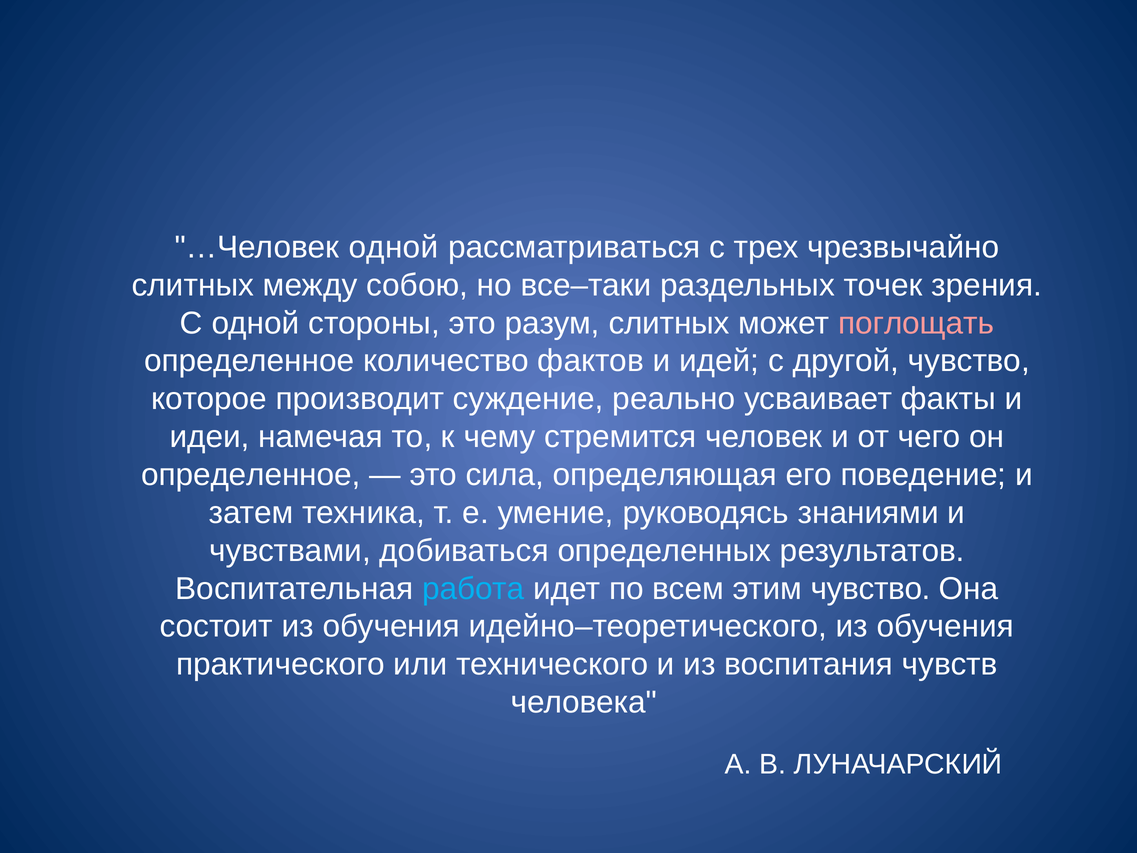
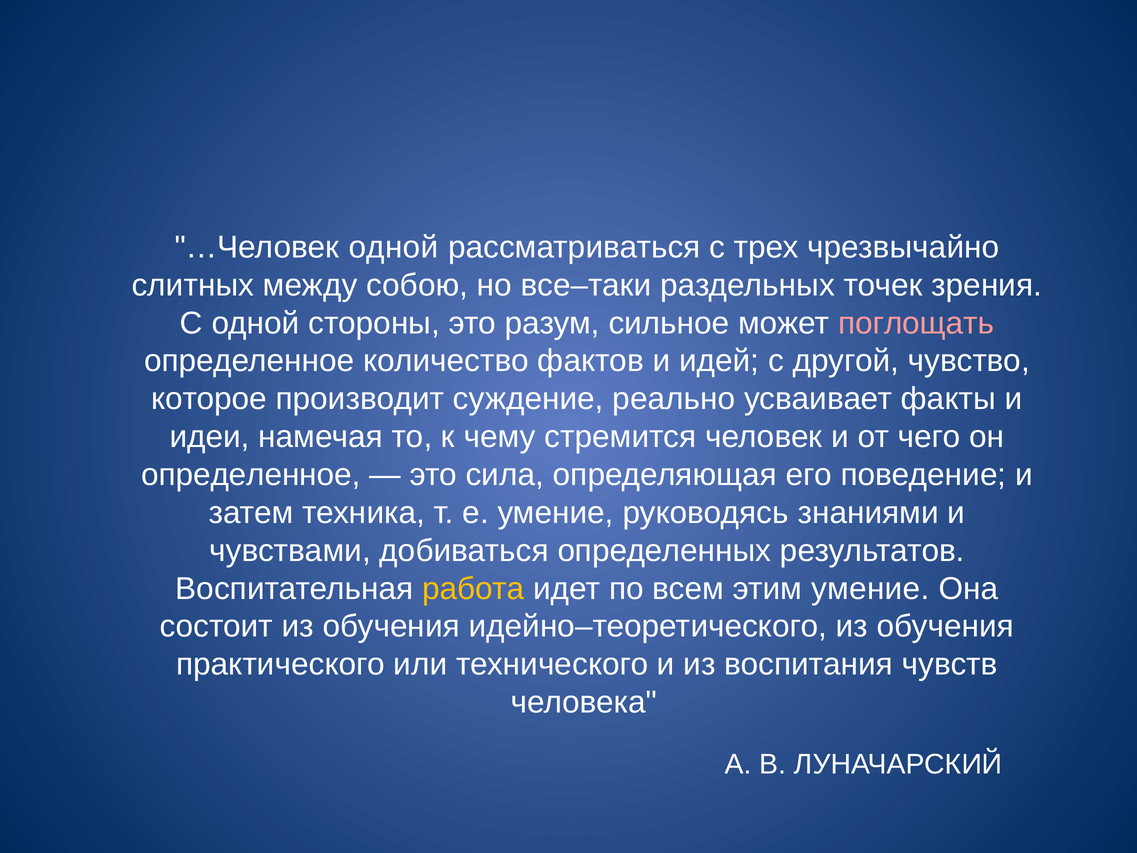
разум слитных: слитных -> сильное
работа colour: light blue -> yellow
этим чувство: чувство -> умение
